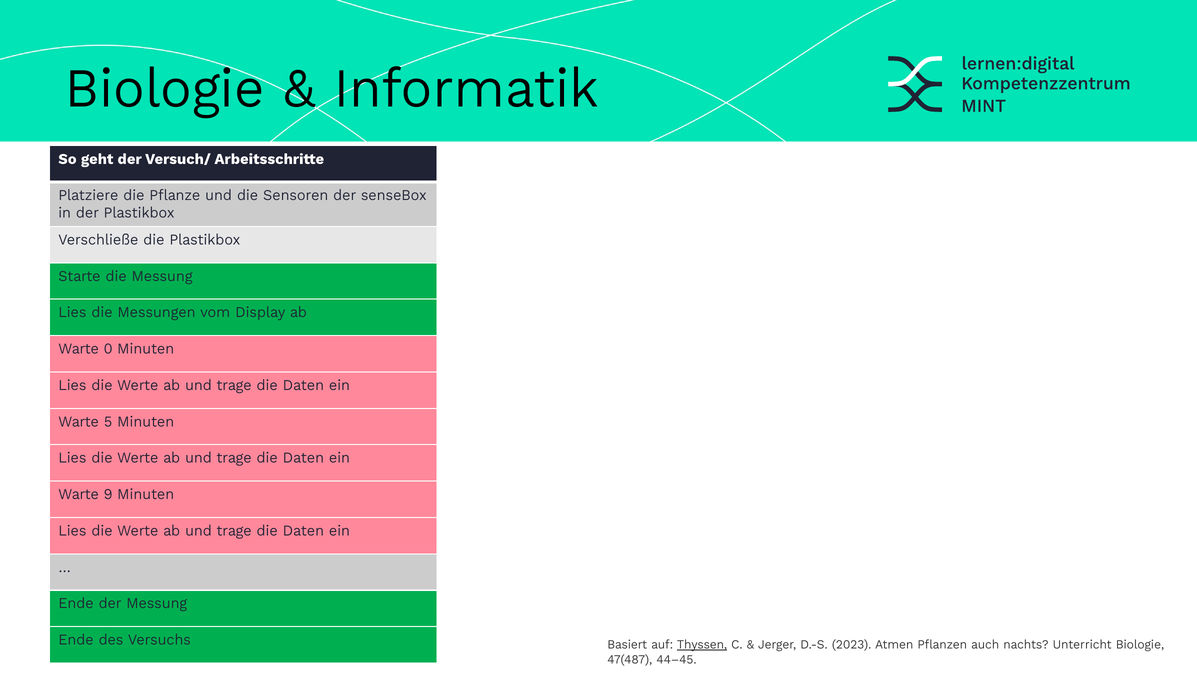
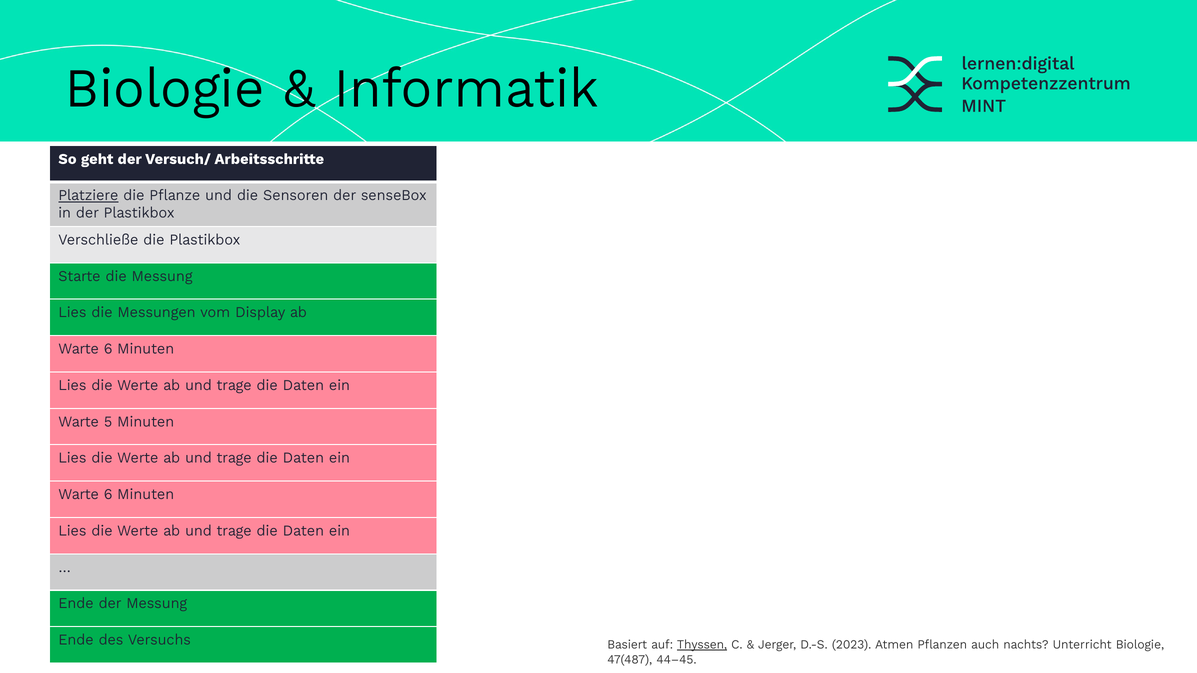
Platziere underline: none -> present
0 at (108, 349): 0 -> 6
9 at (108, 495): 9 -> 6
